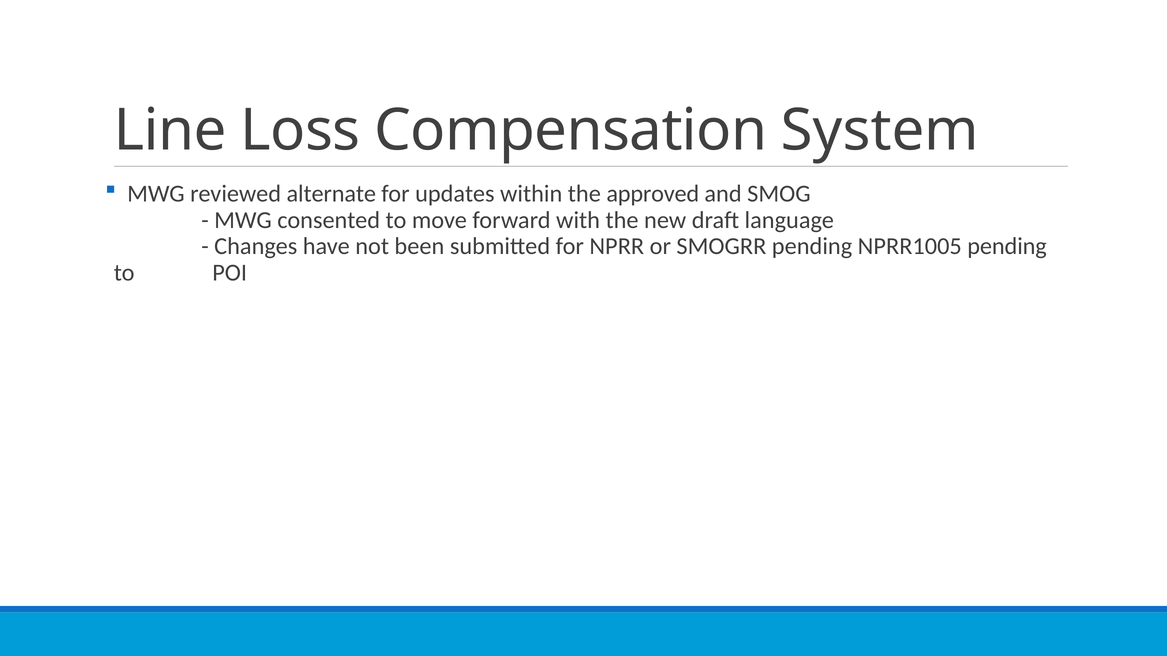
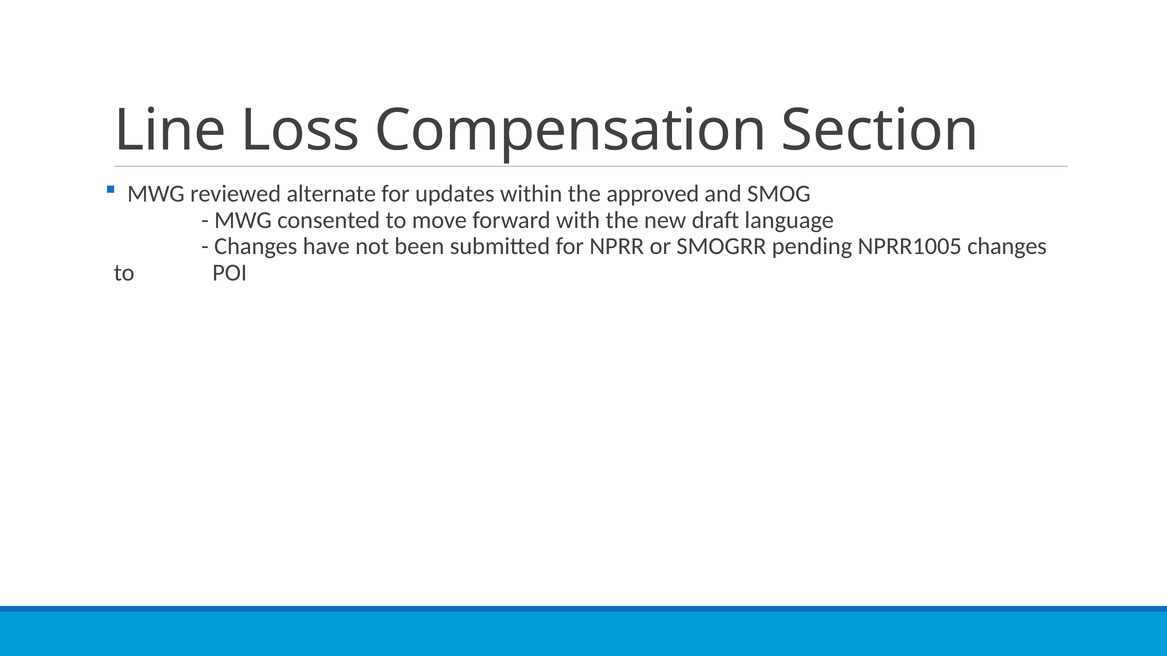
System: System -> Section
NPRR1005 pending: pending -> changes
